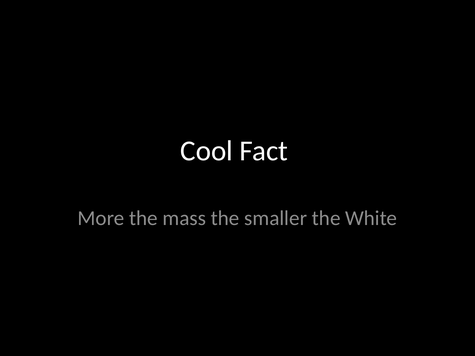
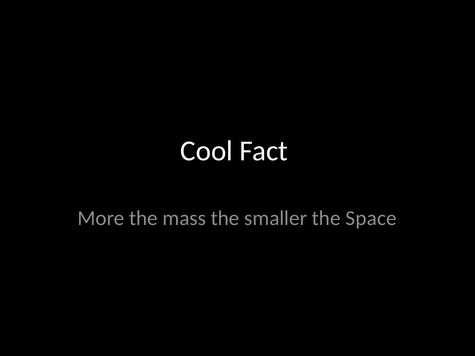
White: White -> Space
